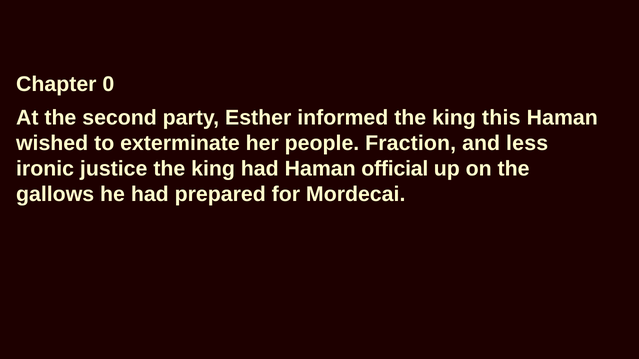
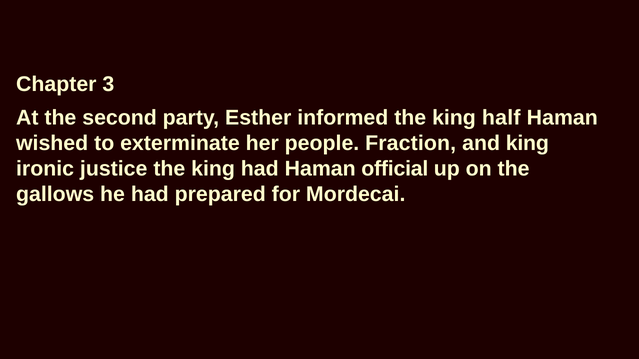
0: 0 -> 3
this: this -> half
and less: less -> king
